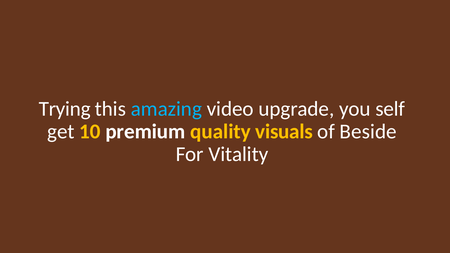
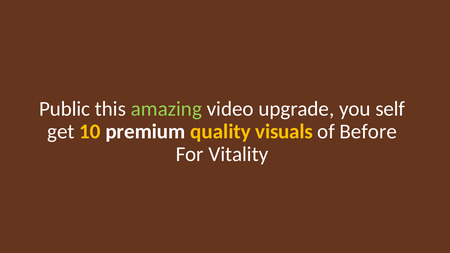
Trying: Trying -> Public
amazing colour: light blue -> light green
Beside: Beside -> Before
